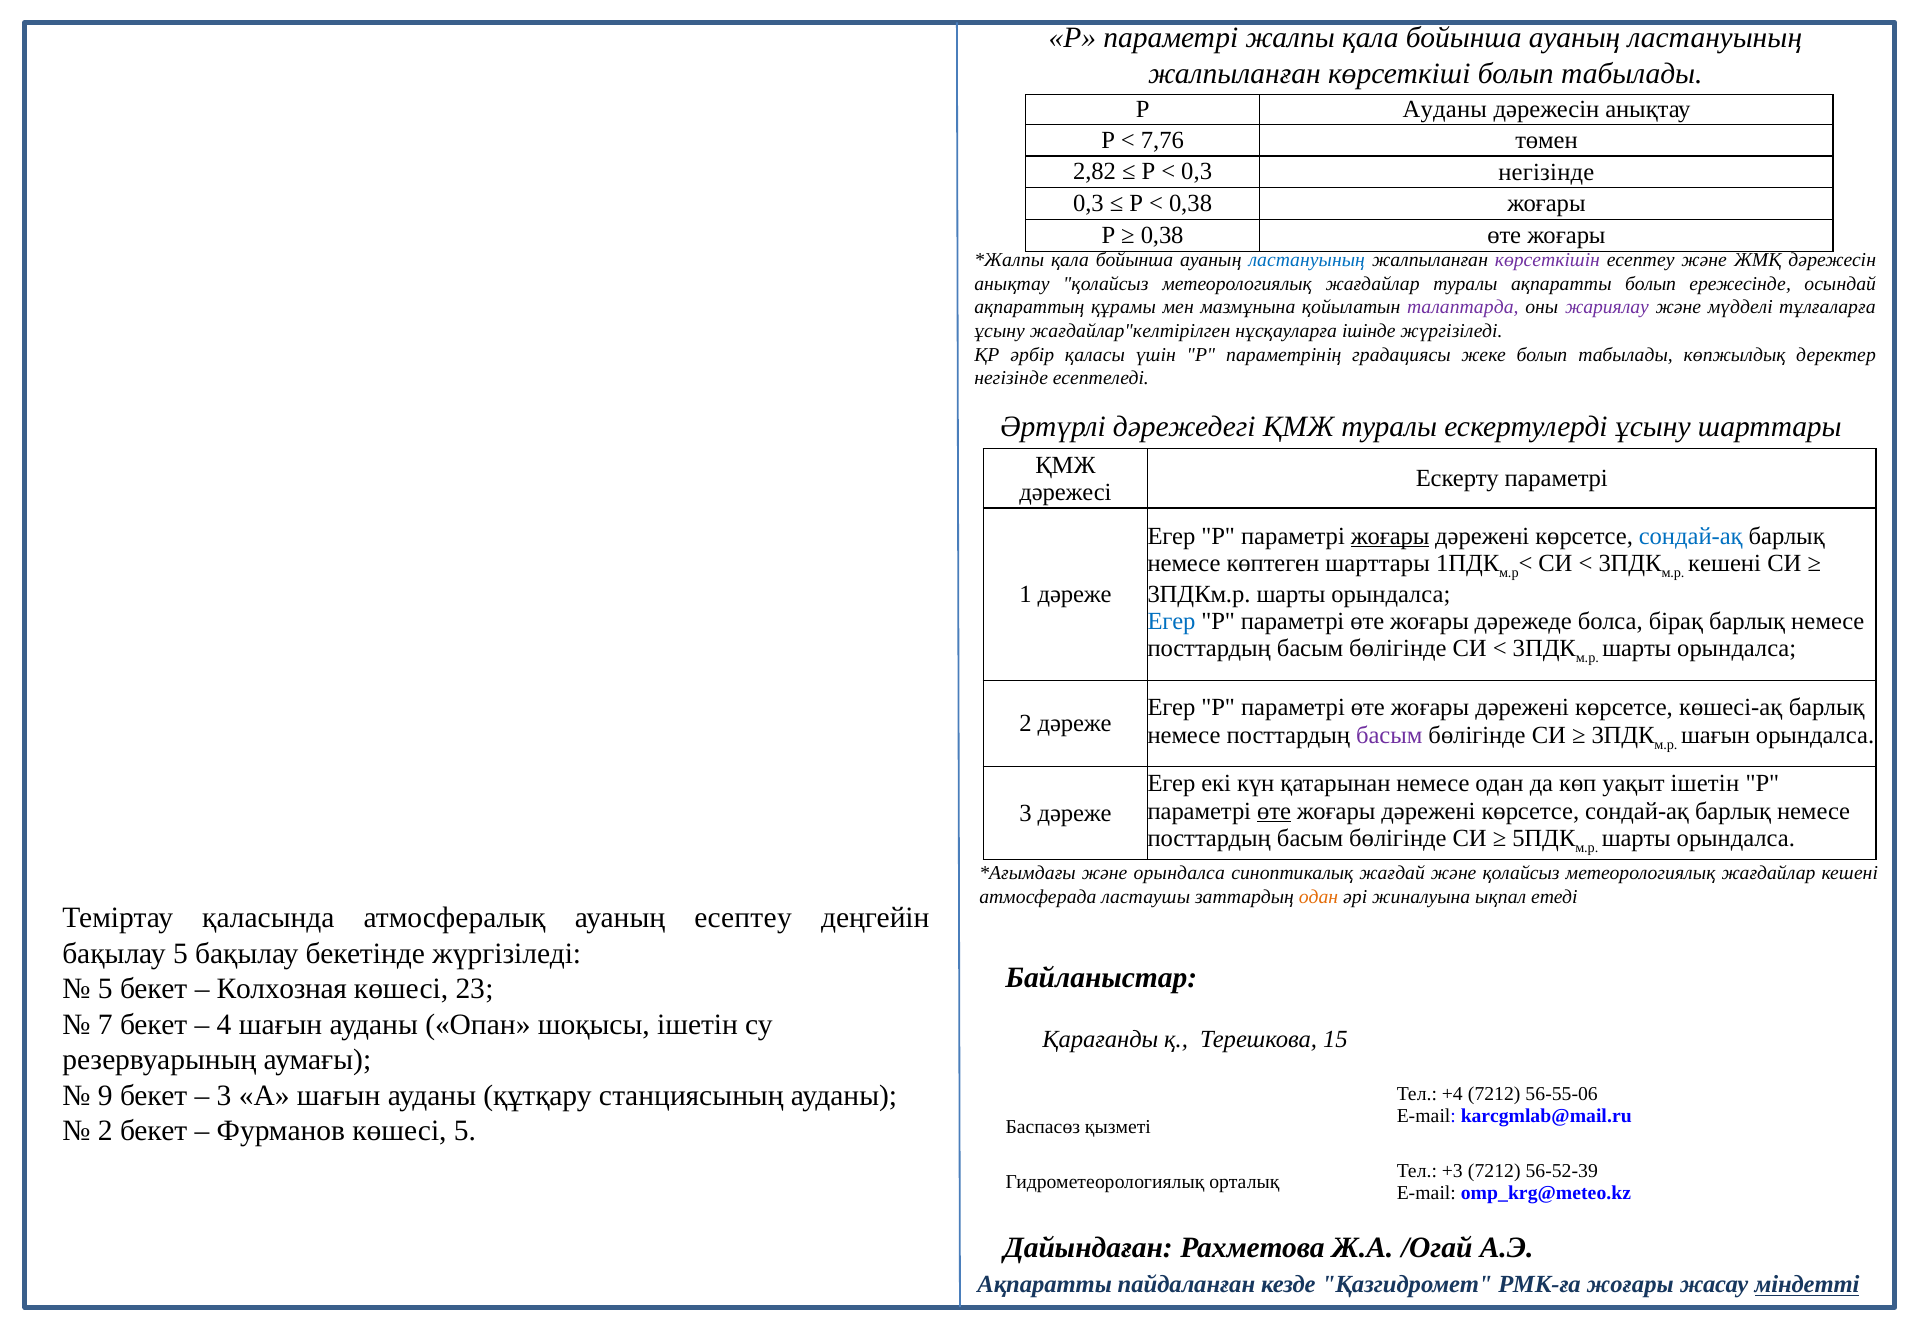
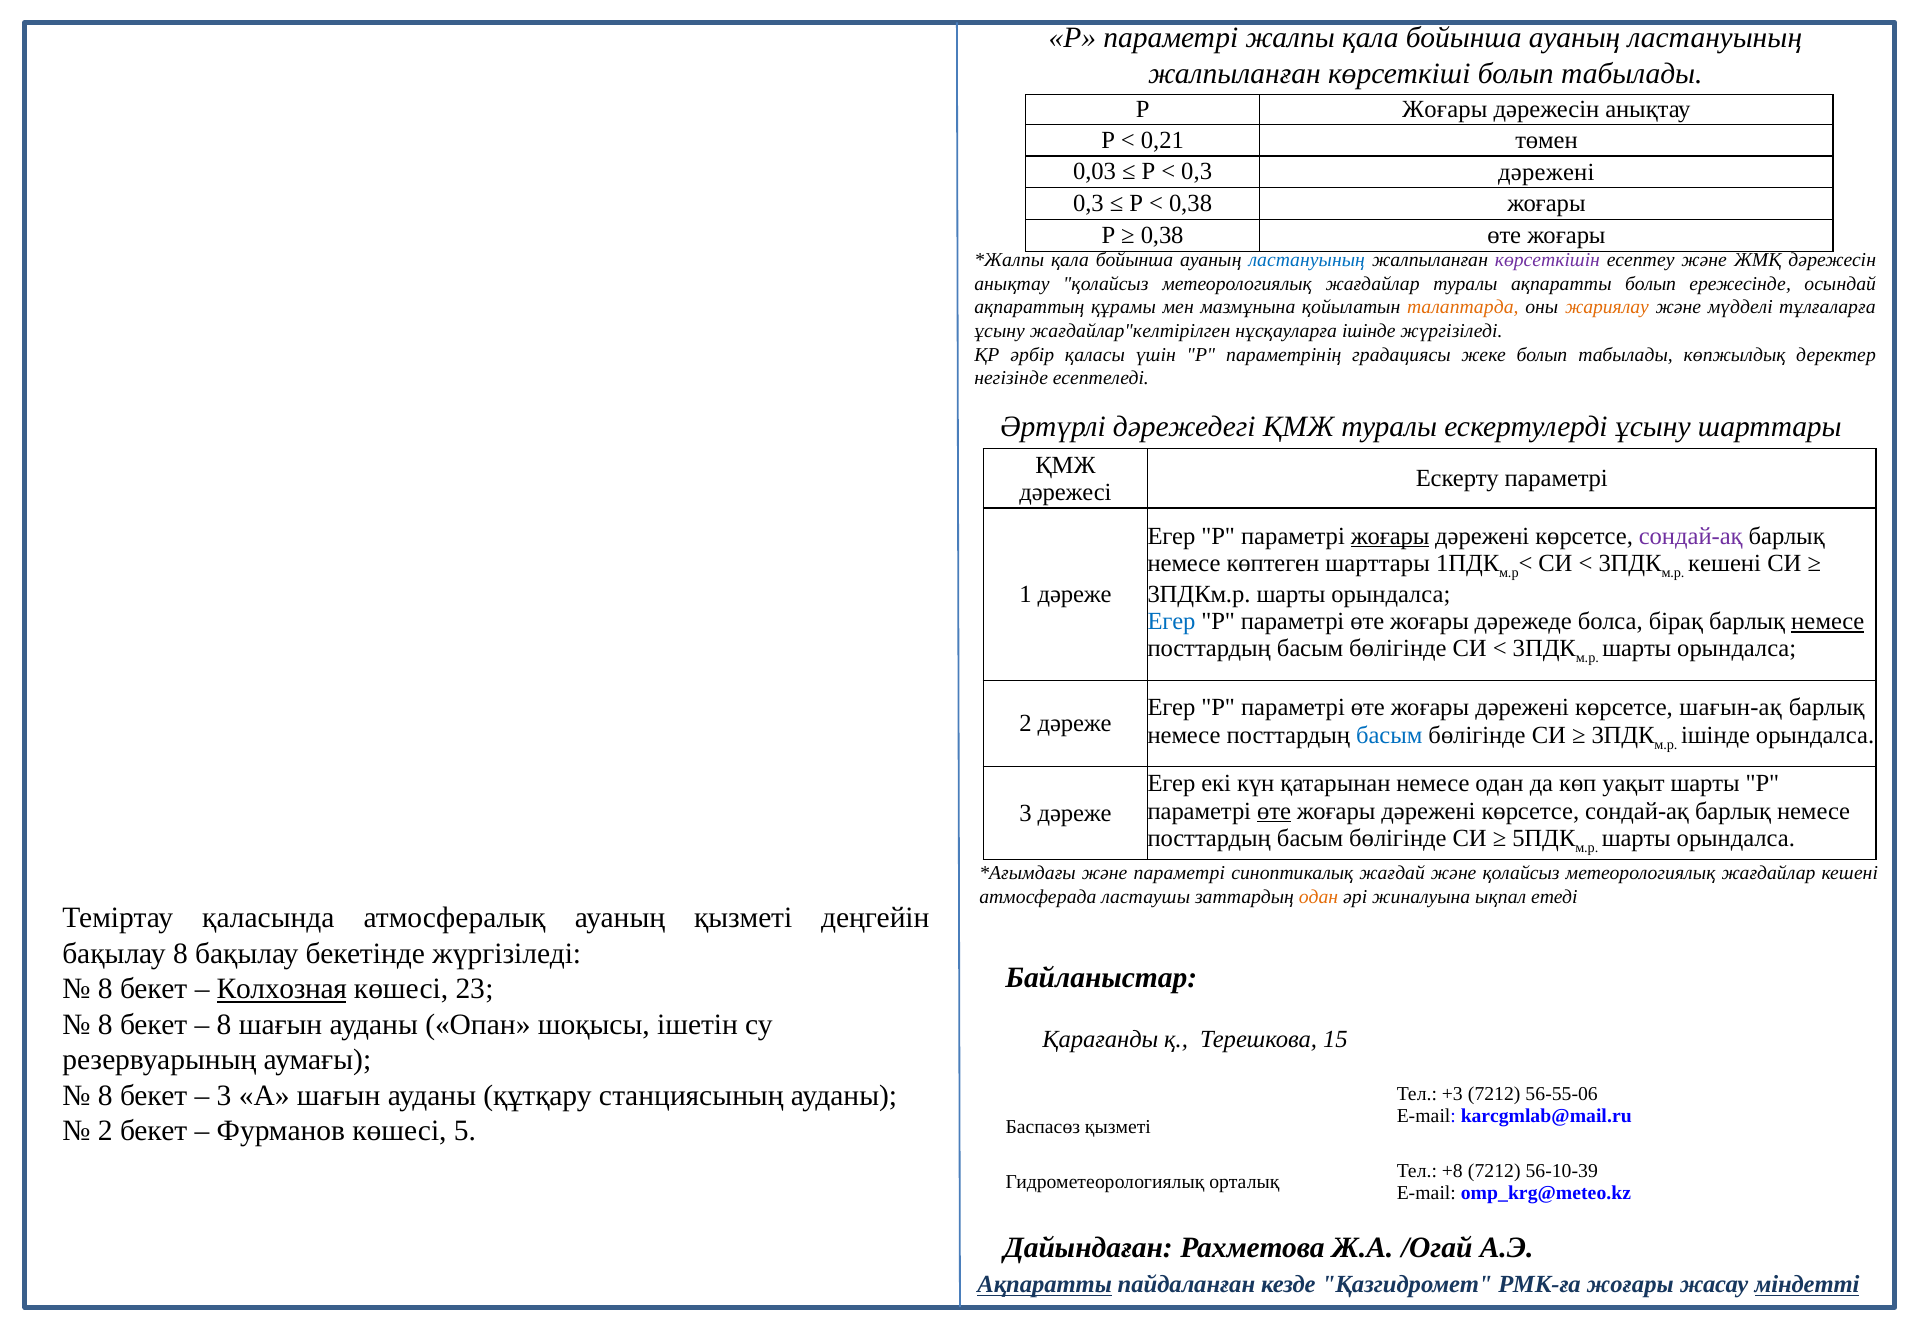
Р Ауданы: Ауданы -> Жоғары
7,76: 7,76 -> 0,21
2,82: 2,82 -> 0,03
0,3 негізінде: негізінде -> дәрежені
талаптарда colour: purple -> orange
жариялау colour: purple -> orange
сондай-ақ at (1691, 536) colour: blue -> purple
немесе at (1828, 621) underline: none -> present
көшесі-ақ: көшесі-ақ -> шағын-ақ
басым at (1389, 735) colour: purple -> blue
шағын at (1716, 735): шағын -> ішінде
уақыт ішетін: ішетін -> шарты
және орындалса: орындалса -> параметрі
ауаның есептеу: есептеу -> қызметі
бақылау 5: 5 -> 8
5 at (105, 988): 5 -> 8
Колхозная underline: none -> present
7 at (105, 1024): 7 -> 8
4 at (224, 1024): 4 -> 8
9 at (105, 1095): 9 -> 8
+4: +4 -> +3
+3: +3 -> +8
56-52-39: 56-52-39 -> 56-10-39
Ақпаратты at (1045, 1284) underline: none -> present
